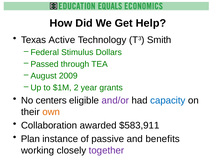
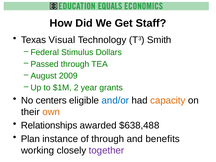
Help: Help -> Staff
Active: Active -> Visual
and/or colour: purple -> blue
capacity colour: blue -> orange
Collaboration: Collaboration -> Relationships
$583,911: $583,911 -> $638,488
of passive: passive -> through
